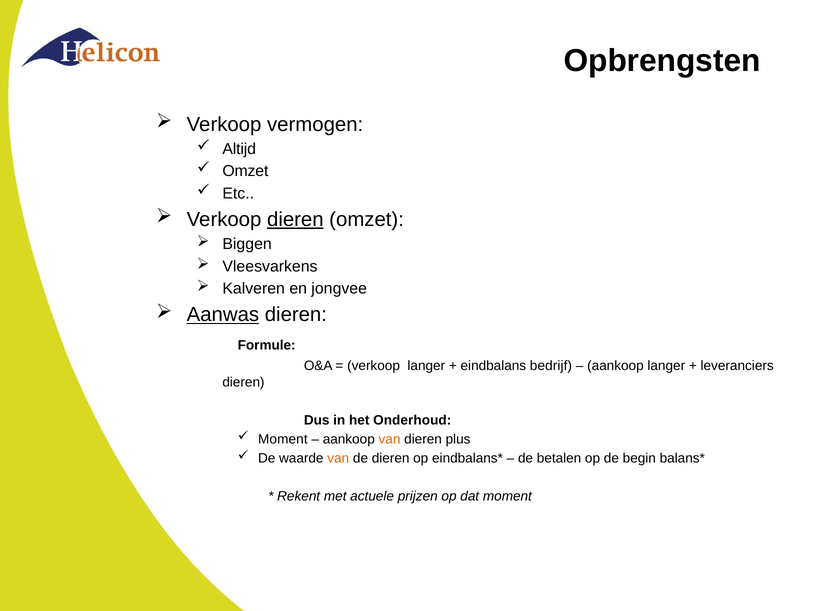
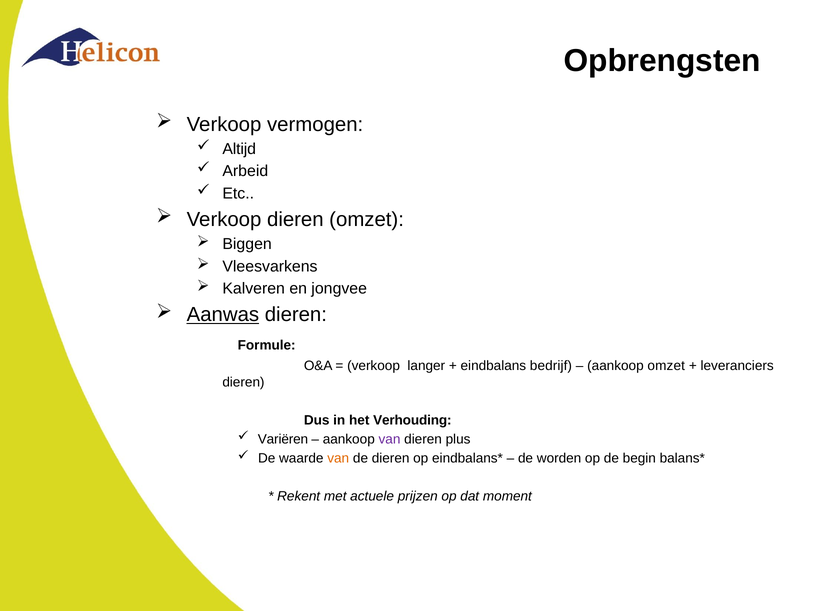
Omzet at (245, 171): Omzet -> Arbeid
dieren at (295, 220) underline: present -> none
aankoop langer: langer -> omzet
Onderhoud: Onderhoud -> Verhouding
Moment at (283, 439): Moment -> Variëren
van at (389, 439) colour: orange -> purple
betalen: betalen -> worden
